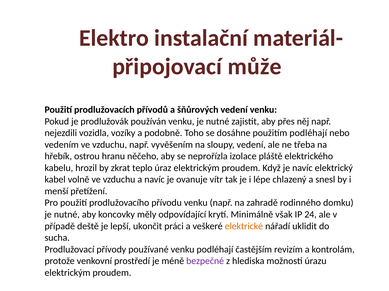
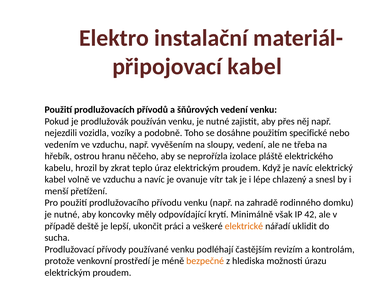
může at (255, 67): může -> kabel
použitím podléhají: podléhají -> specifické
24: 24 -> 42
bezpečné colour: purple -> orange
